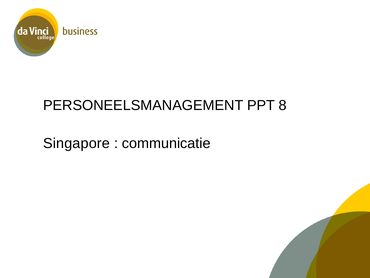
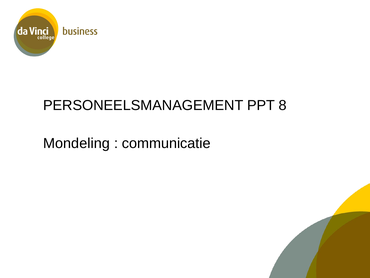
Singapore: Singapore -> Mondeling
